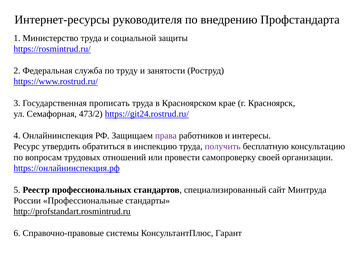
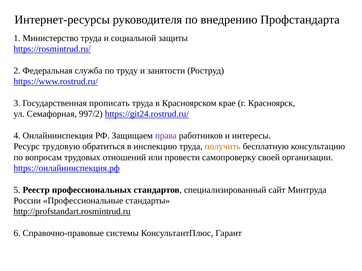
473/2: 473/2 -> 997/2
утвердить: утвердить -> трудовую
получить colour: purple -> orange
